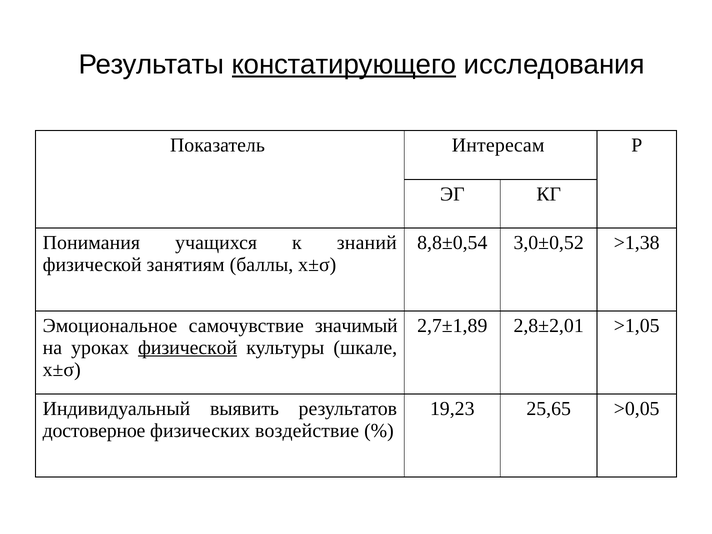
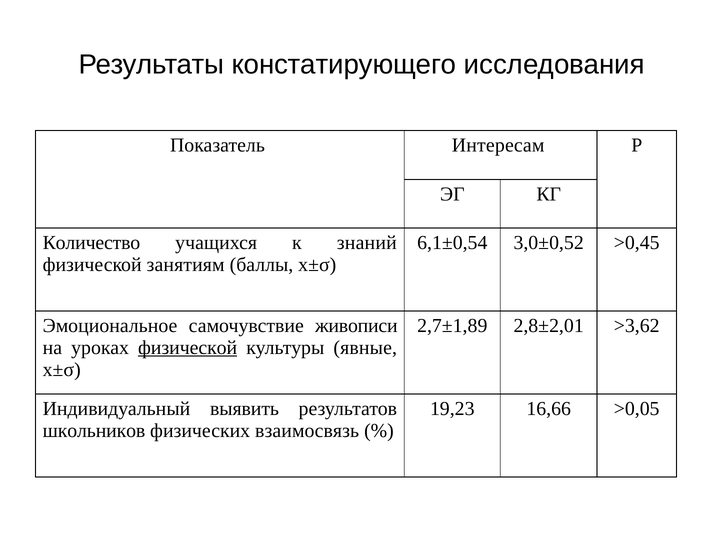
констатирующего underline: present -> none
Понимания: Понимания -> Количество
8,8±0,54: 8,8±0,54 -> 6,1±0,54
>1,38: >1,38 -> >0,45
значимый: значимый -> живописи
>1,05: >1,05 -> >3,62
шкале: шкале -> явные
25,65: 25,65 -> 16,66
достоверное: достоверное -> школьников
воздействие: воздействие -> взаимосвязь
